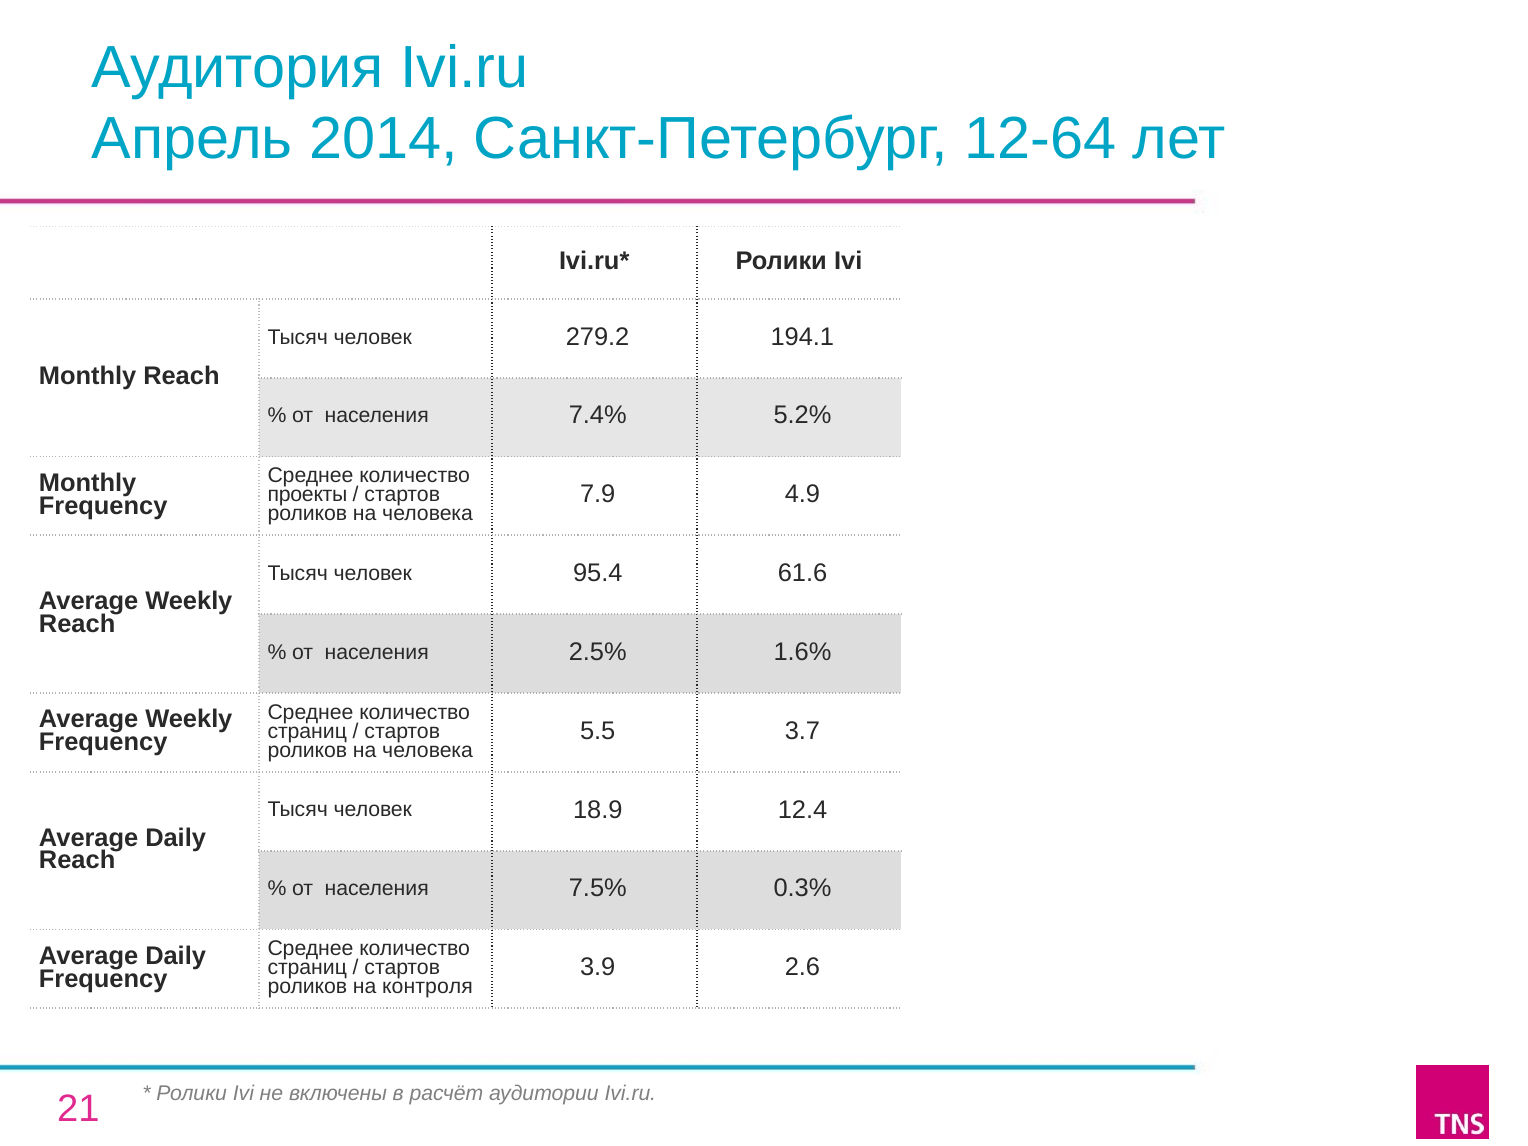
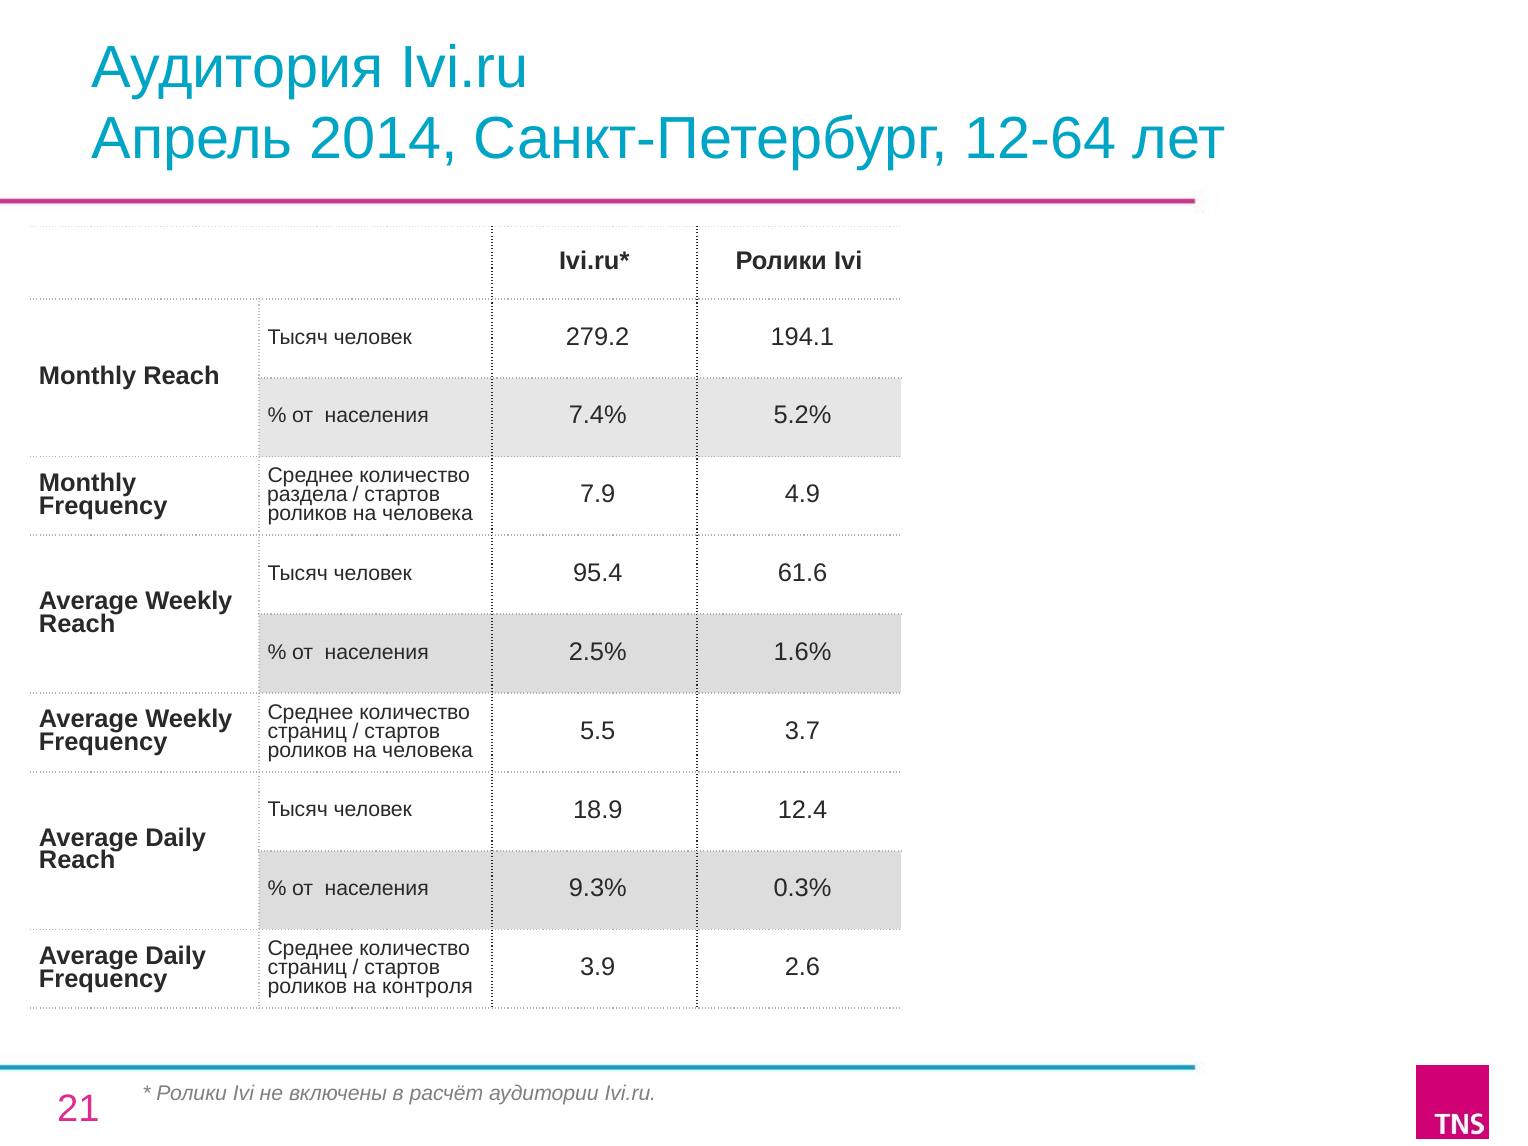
проекты: проекты -> раздела
7.5%: 7.5% -> 9.3%
